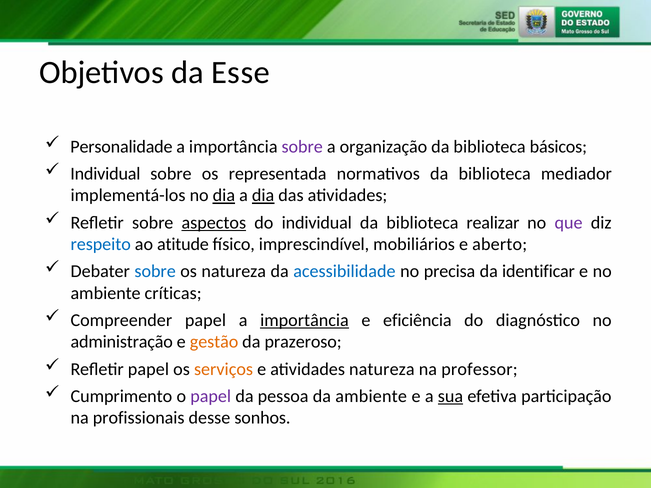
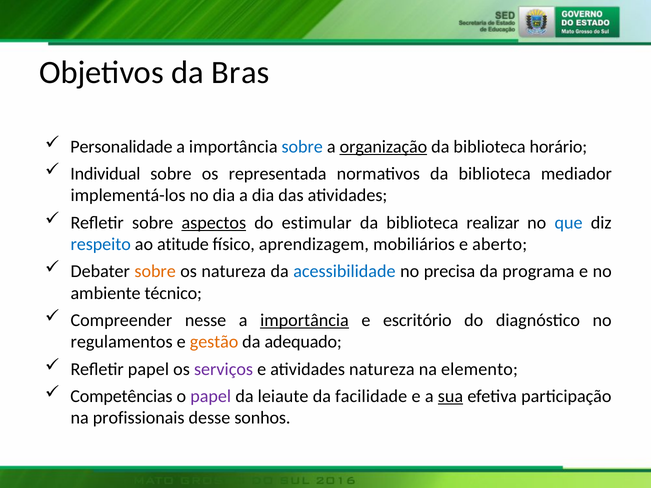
Esse: Esse -> Bras
sobre at (302, 147) colour: purple -> blue
organização underline: none -> present
básicos: básicos -> horário
dia at (224, 196) underline: present -> none
dia at (263, 196) underline: present -> none
do individual: individual -> estimular
que colour: purple -> blue
imprescindível: imprescindível -> aprendizagem
sobre at (155, 272) colour: blue -> orange
identificar: identificar -> programa
críticas: críticas -> técnico
Compreender papel: papel -> nesse
eficiência: eficiência -> escritório
administração: administração -> regulamentos
prazeroso: prazeroso -> adequado
serviços colour: orange -> purple
professor: professor -> elemento
Cumprimento: Cumprimento -> Competências
pessoa: pessoa -> leiaute
da ambiente: ambiente -> facilidade
